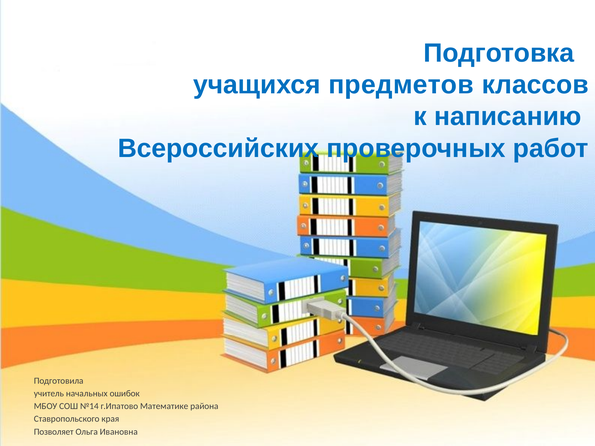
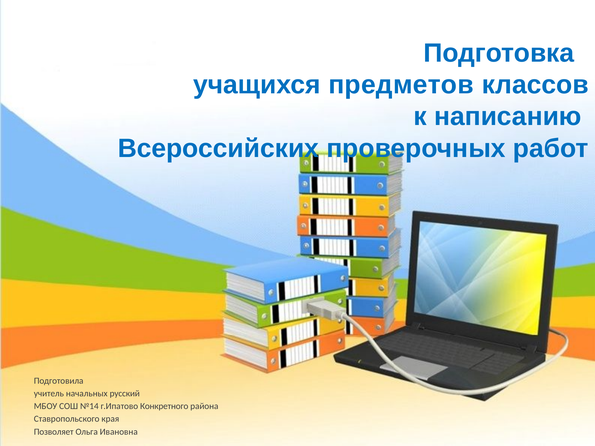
ошибок: ошибок -> русский
Математике: Математике -> Конкретного
